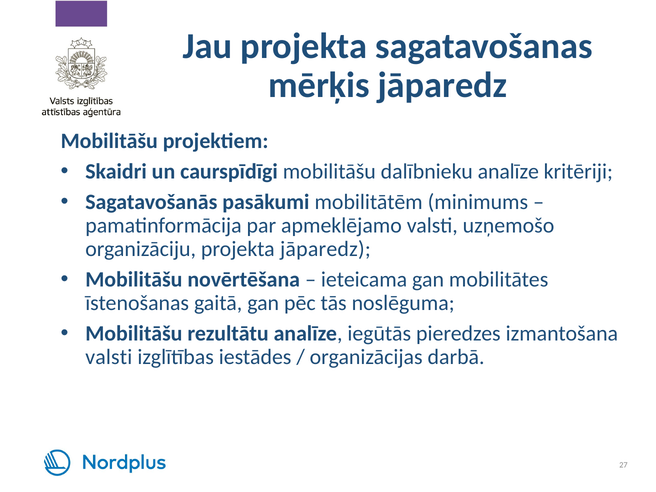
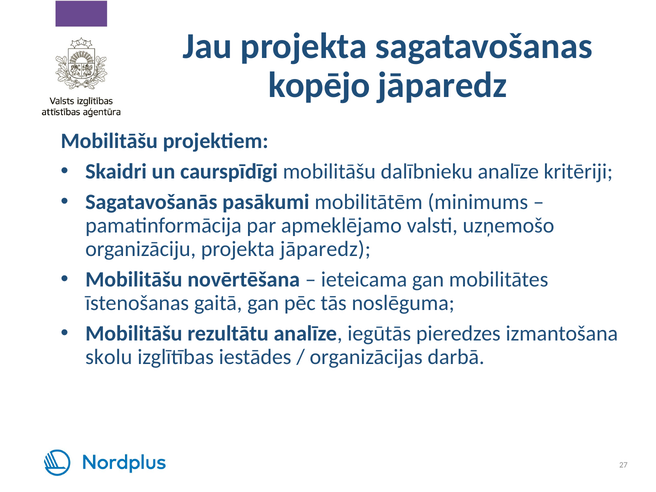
mērķis: mērķis -> kopējo
valsti at (109, 357): valsti -> skolu
